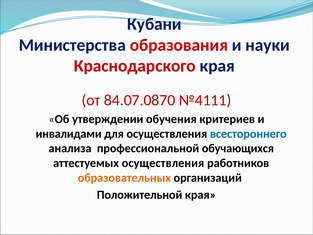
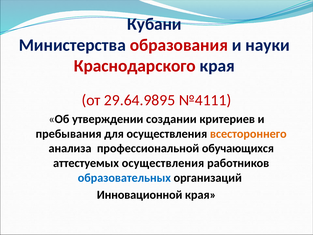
84.07.0870: 84.07.0870 -> 29.64.9895
обучения: обучения -> создании
инвалидами: инвалидами -> пребывания
всестороннего colour: blue -> orange
образовательных colour: orange -> blue
Положительной: Положительной -> Инновационной
